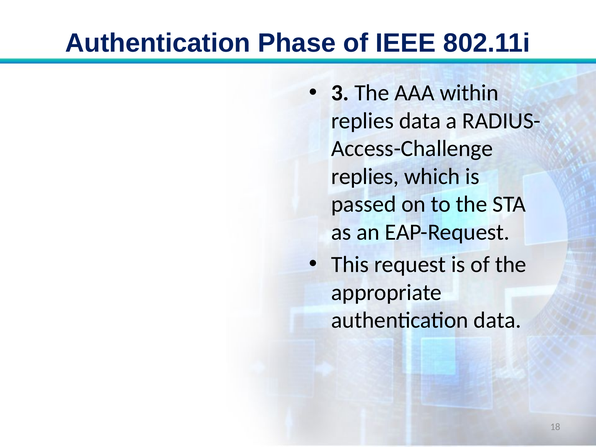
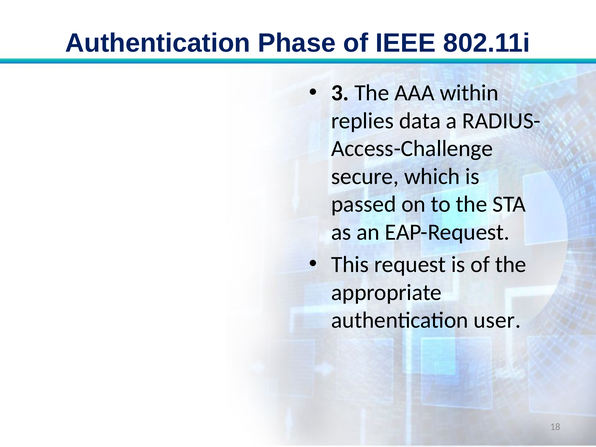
replies at (365, 176): replies -> secure
authentication data: data -> user
